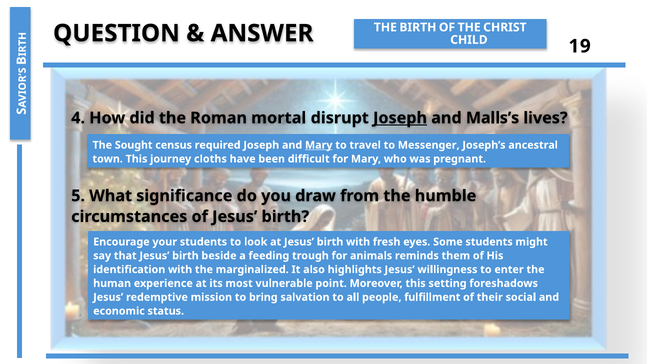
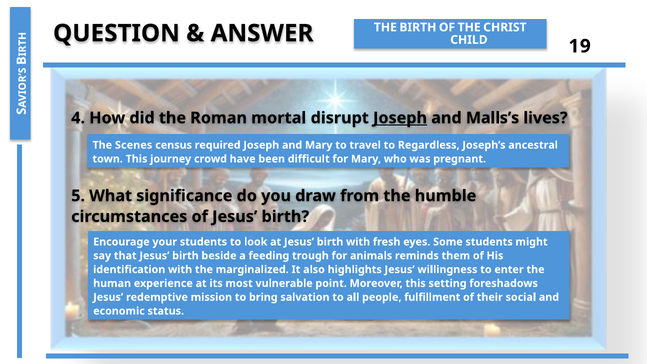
Sought: Sought -> Scenes
Mary at (319, 145) underline: present -> none
Messenger: Messenger -> Regardless
cloths: cloths -> crowd
